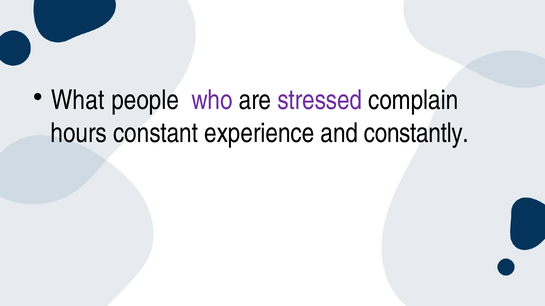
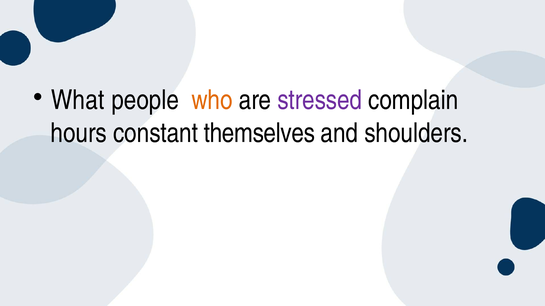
who colour: purple -> orange
experience: experience -> themselves
constantly: constantly -> shoulders
